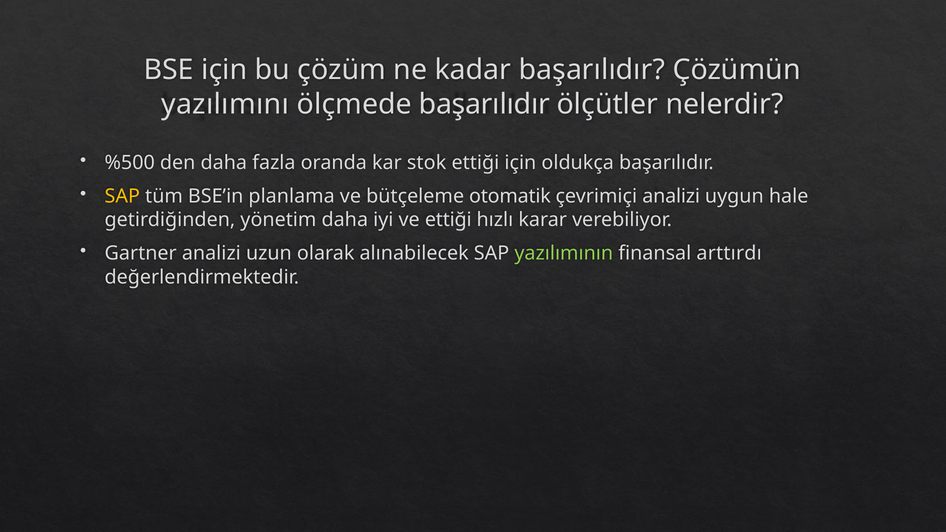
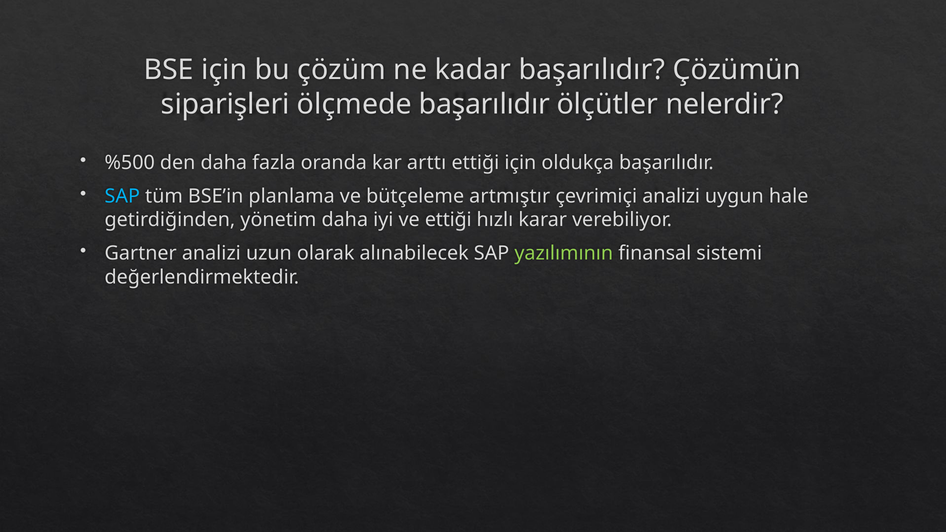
yazılımını: yazılımını -> siparişleri
stok: stok -> arttı
SAP at (122, 196) colour: yellow -> light blue
otomatik: otomatik -> artmıştır
arttırdı: arttırdı -> sistemi
